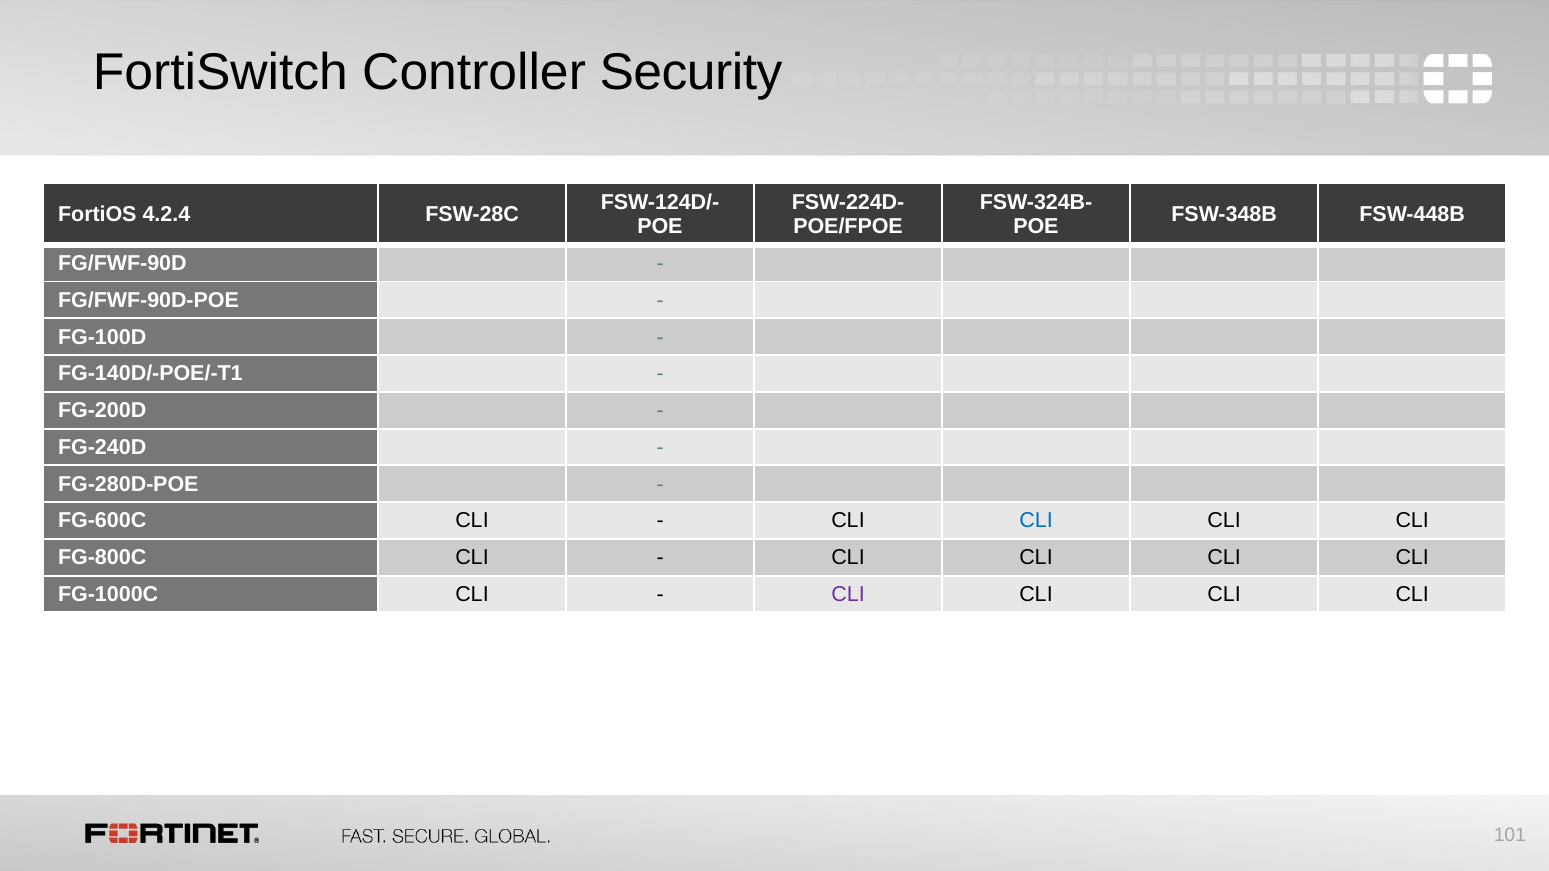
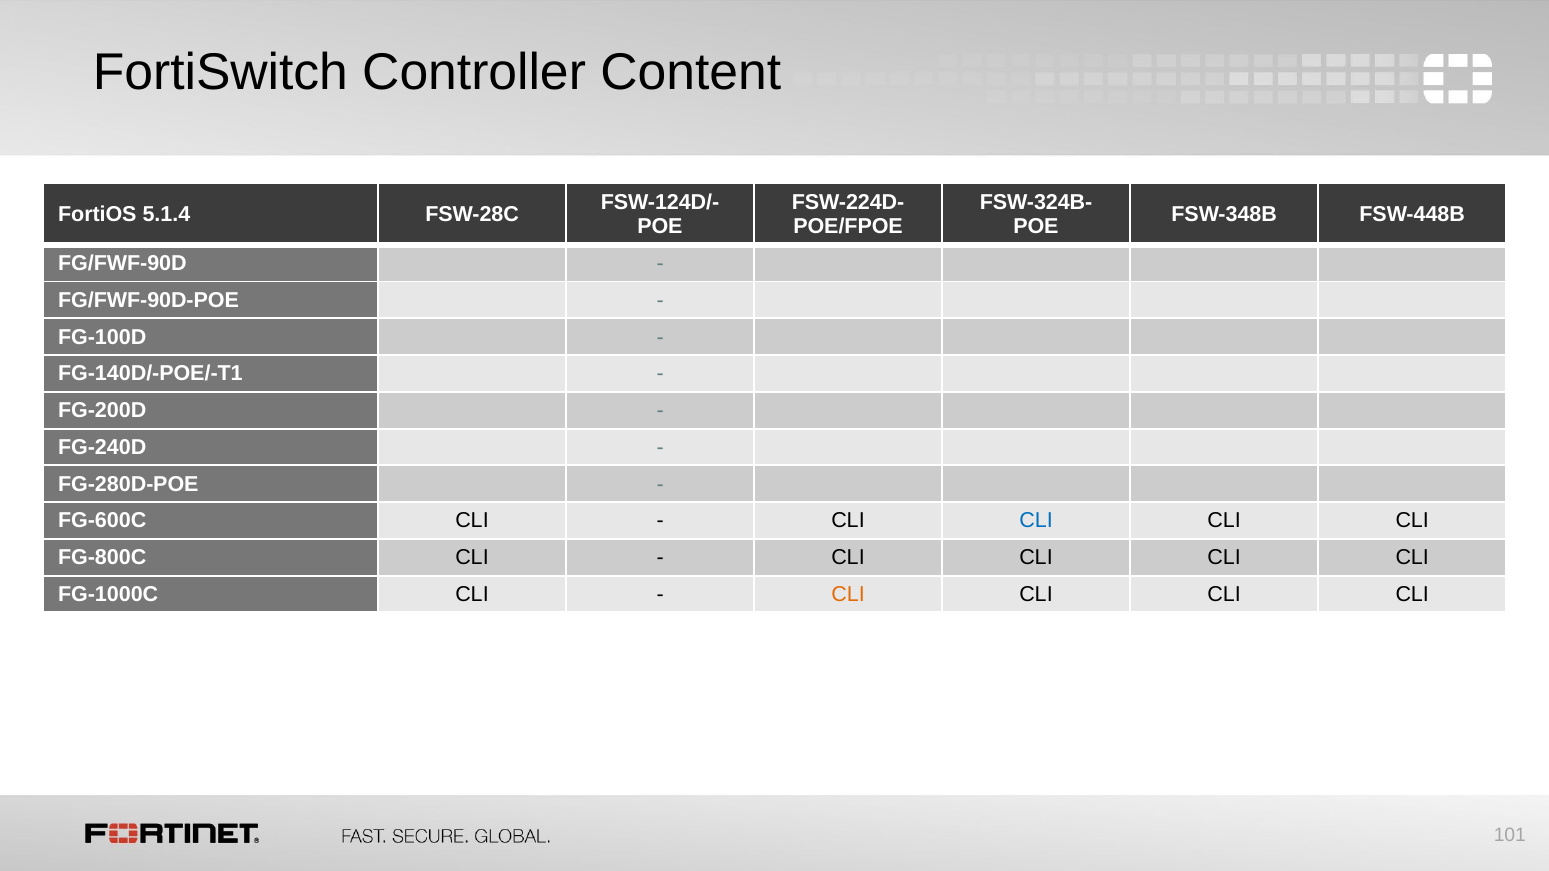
Security: Security -> Content
4.2.4: 4.2.4 -> 5.1.4
CLI at (848, 595) colour: purple -> orange
